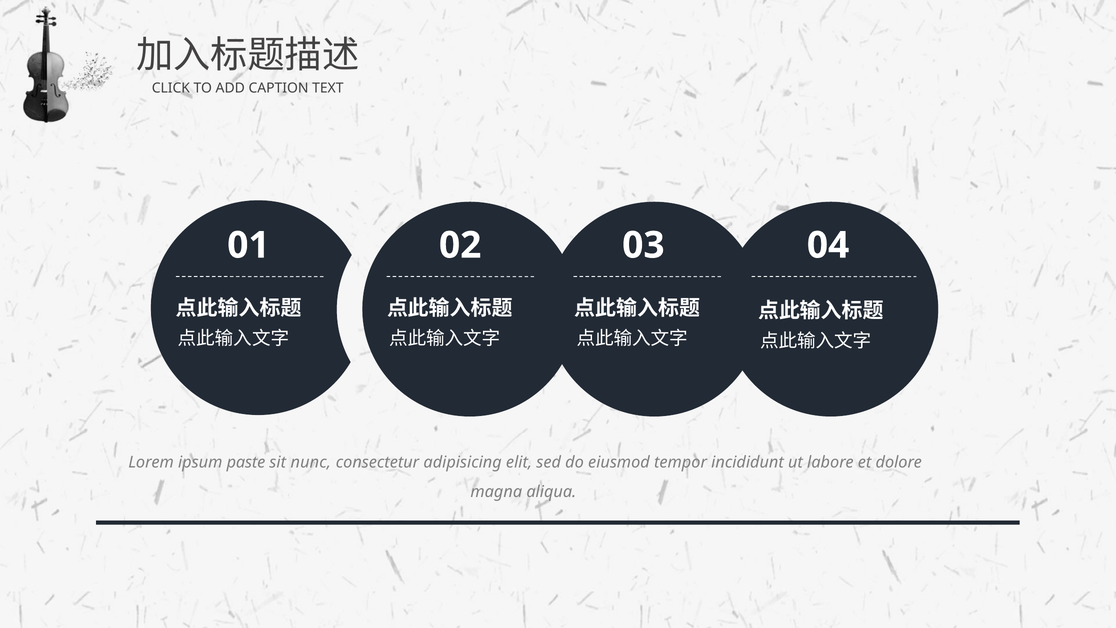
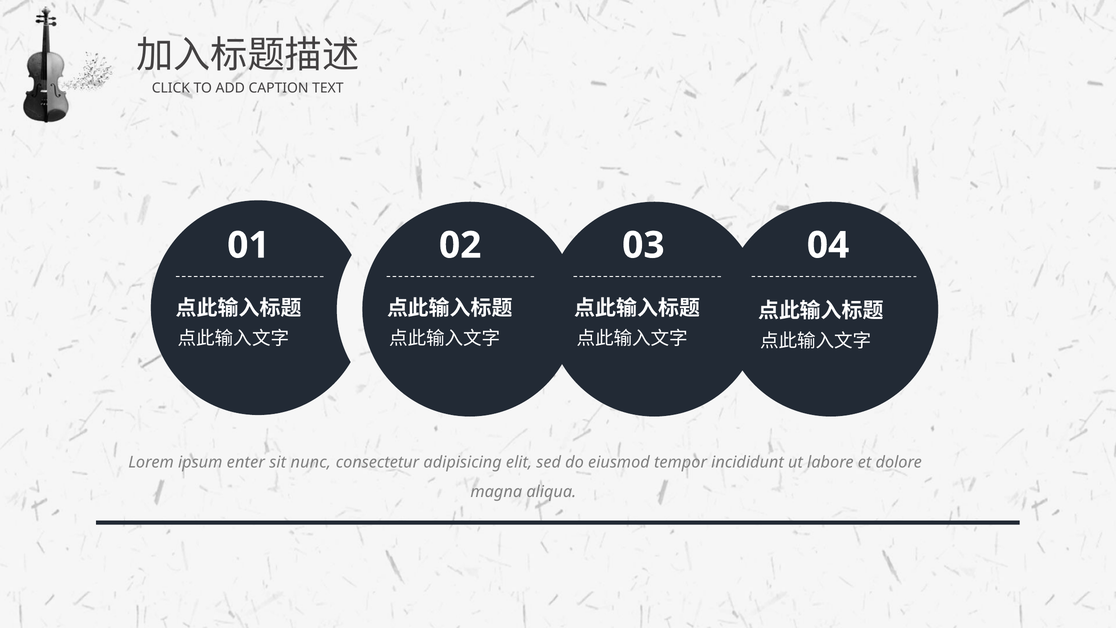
paste: paste -> enter
